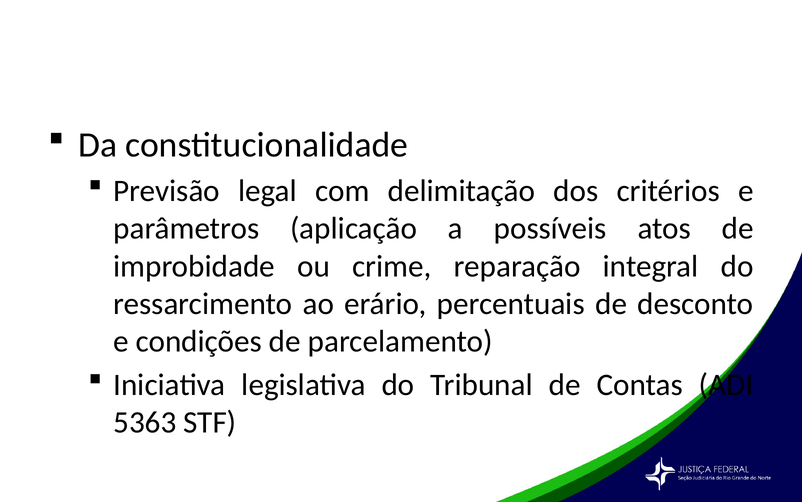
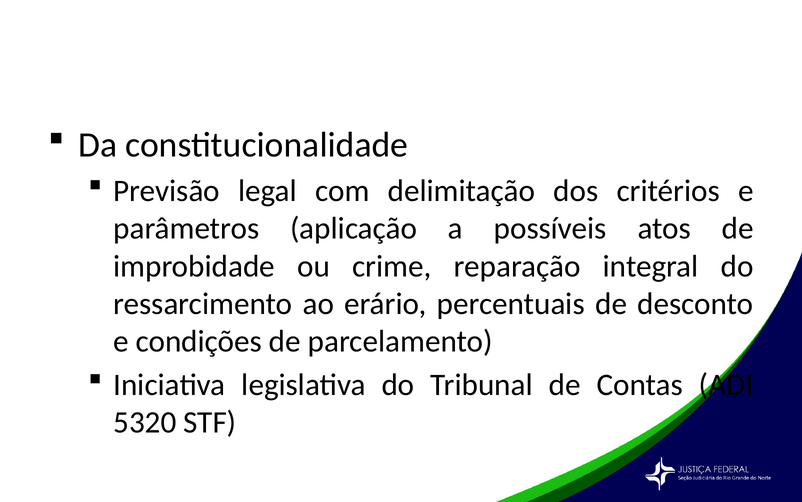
5363: 5363 -> 5320
